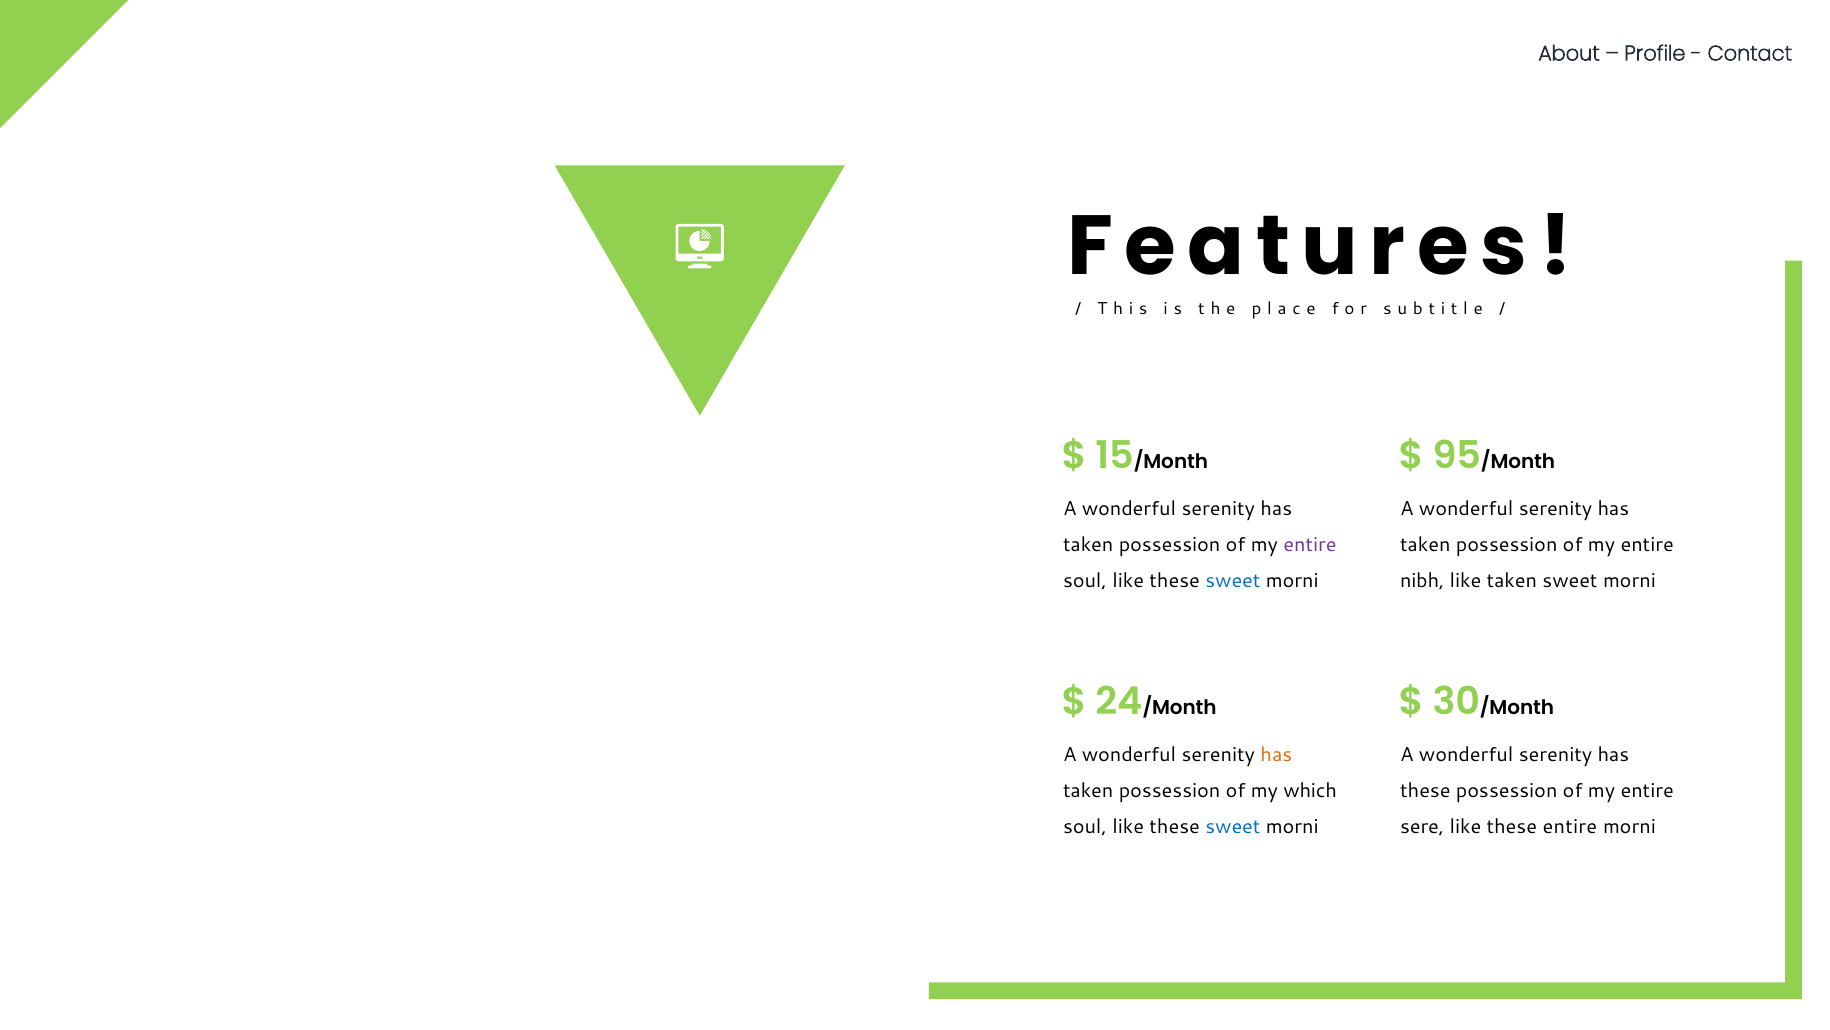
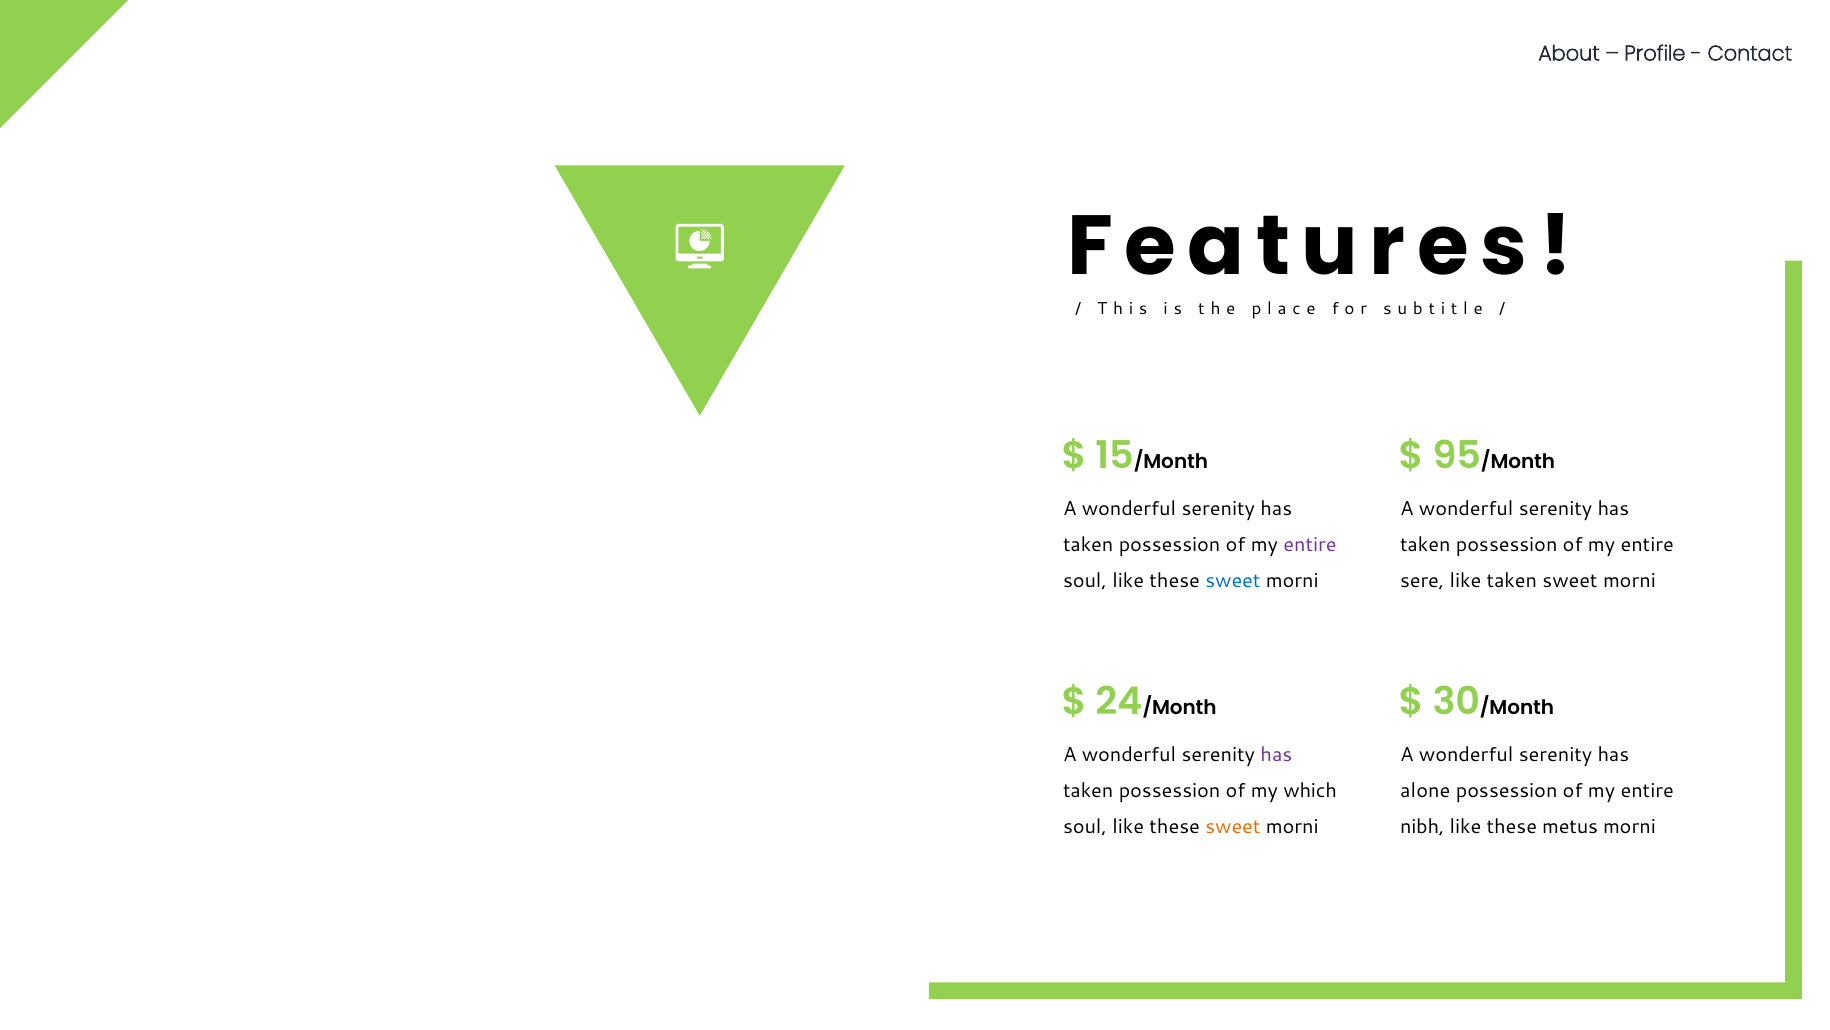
nibh: nibh -> sere
has at (1276, 754) colour: orange -> purple
these at (1425, 790): these -> alone
sweet at (1233, 826) colour: blue -> orange
sere: sere -> nibh
these entire: entire -> metus
